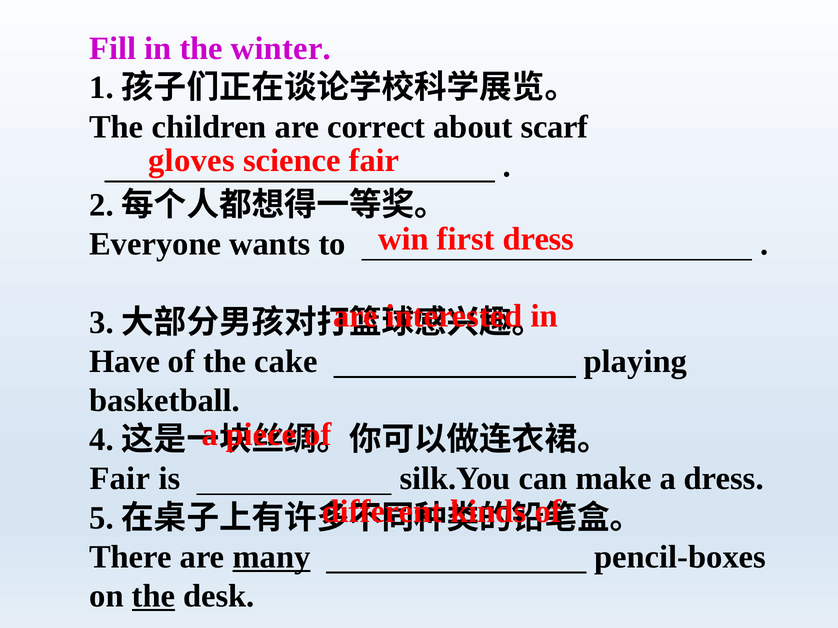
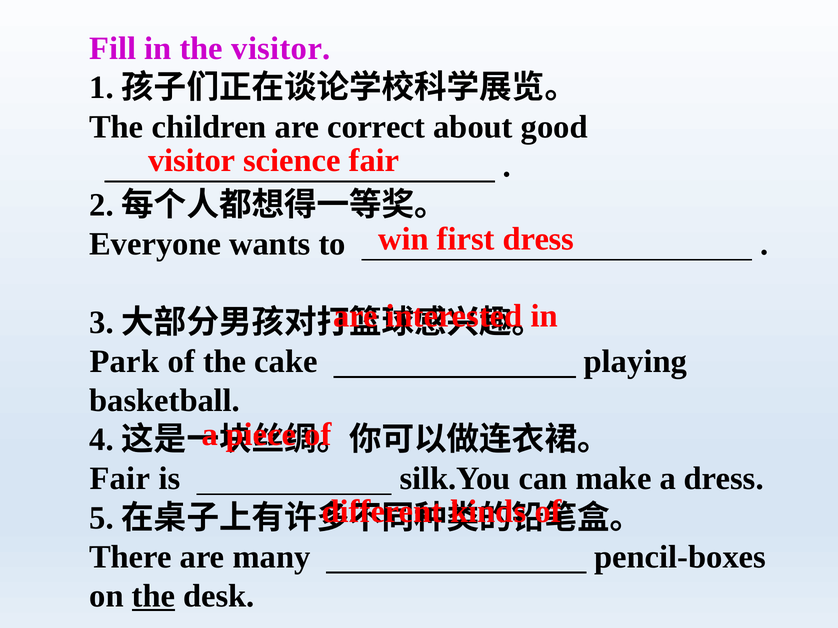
the winter: winter -> visitor
scarf: scarf -> good
gloves at (192, 161): gloves -> visitor
Have: Have -> Park
many underline: present -> none
